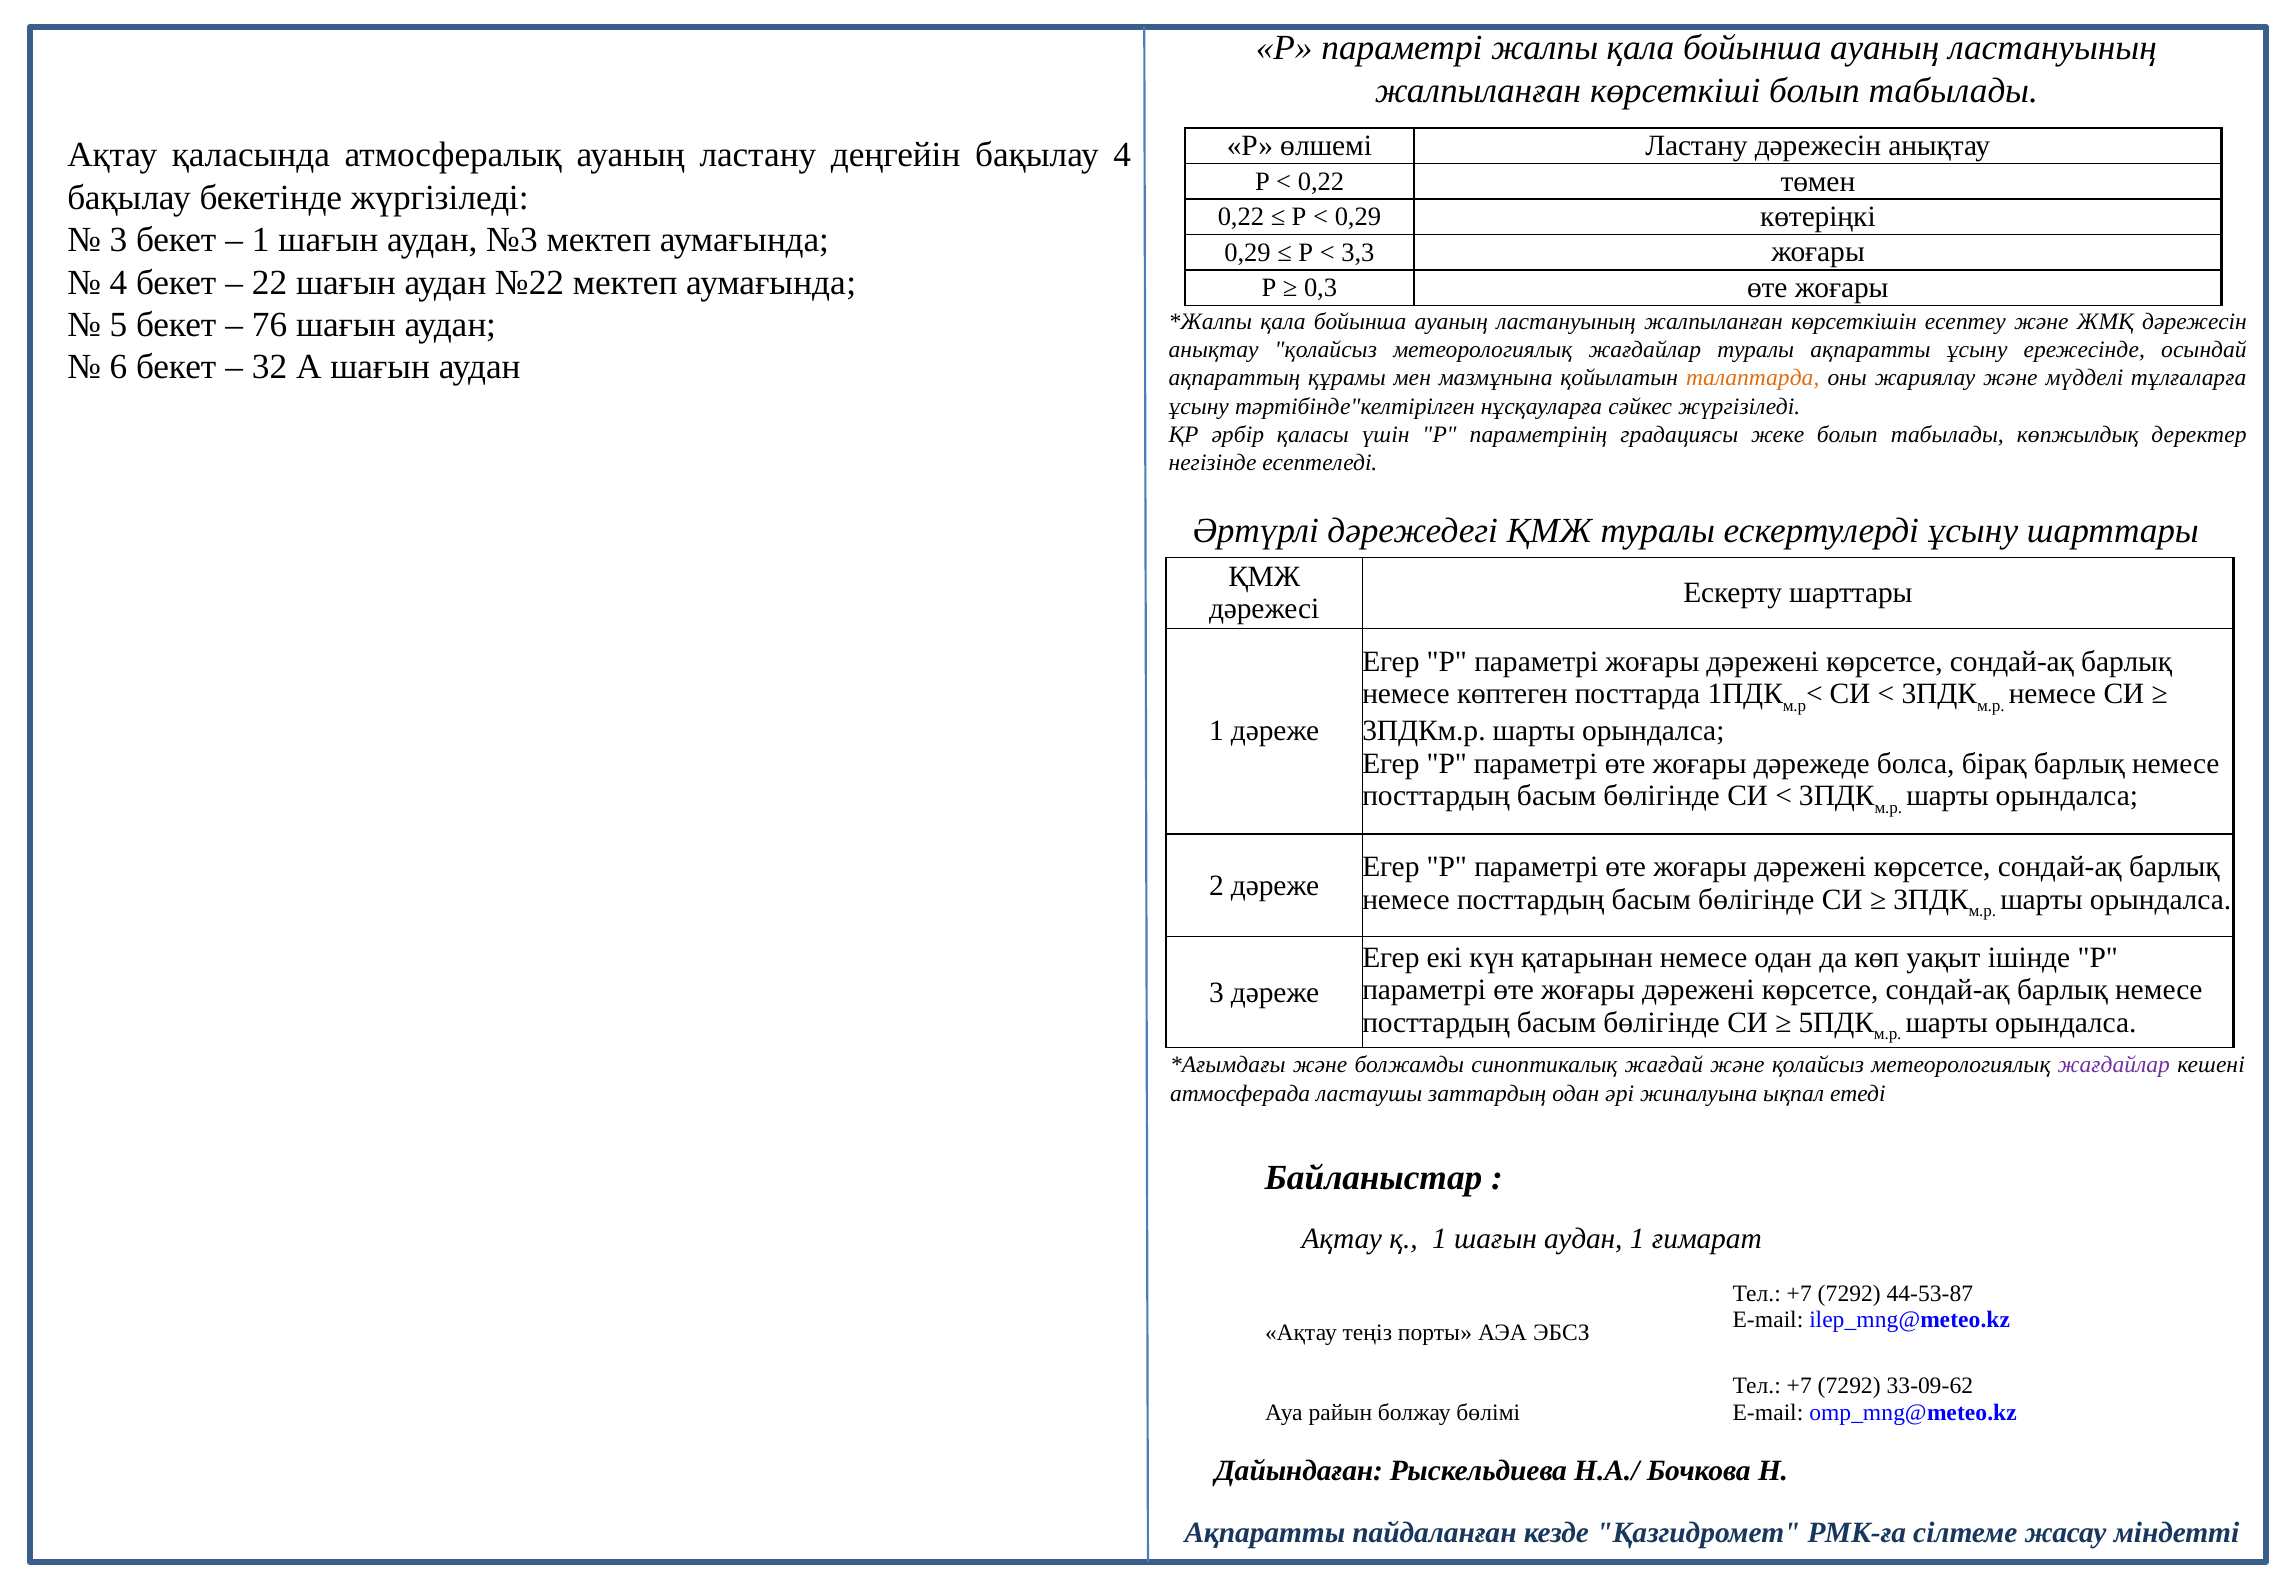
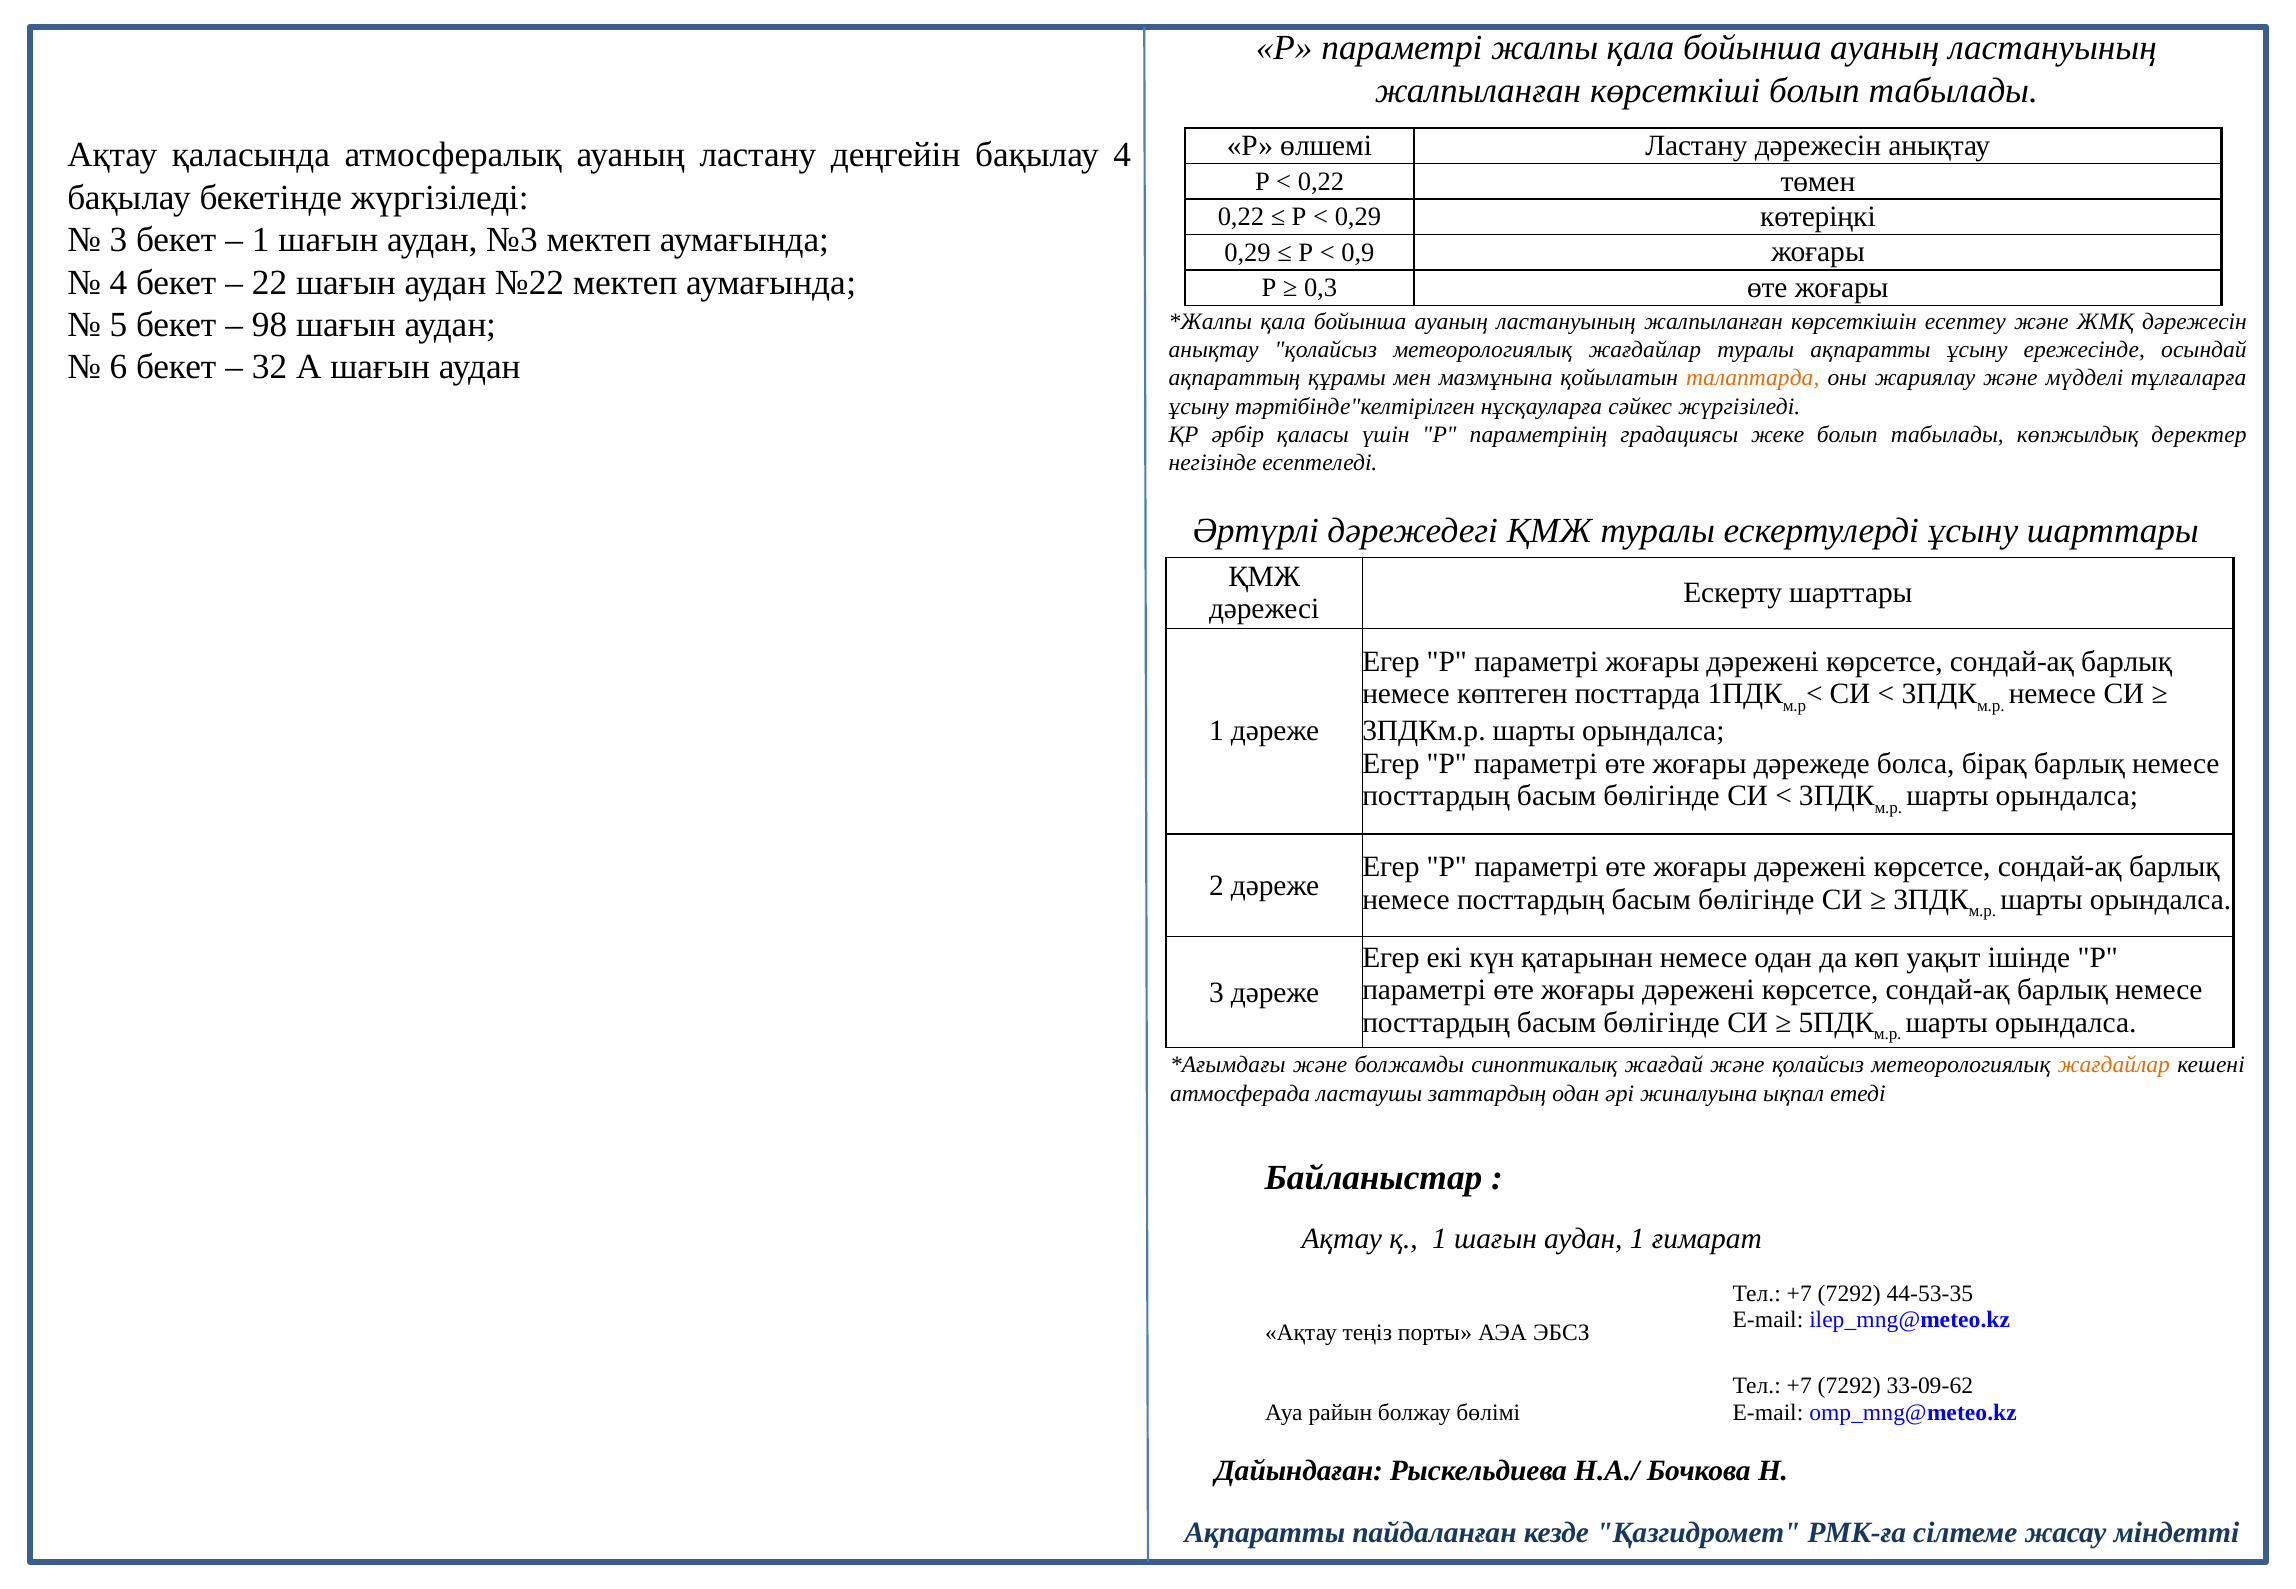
3,3: 3,3 -> 0,9
76: 76 -> 98
жағдайлар at (2114, 1066) colour: purple -> orange
44-53-87: 44-53-87 -> 44-53-35
